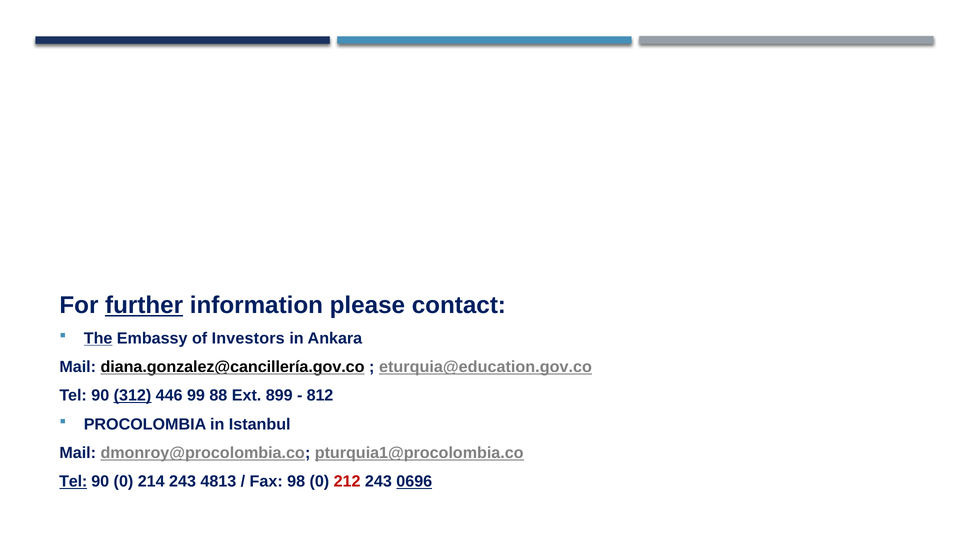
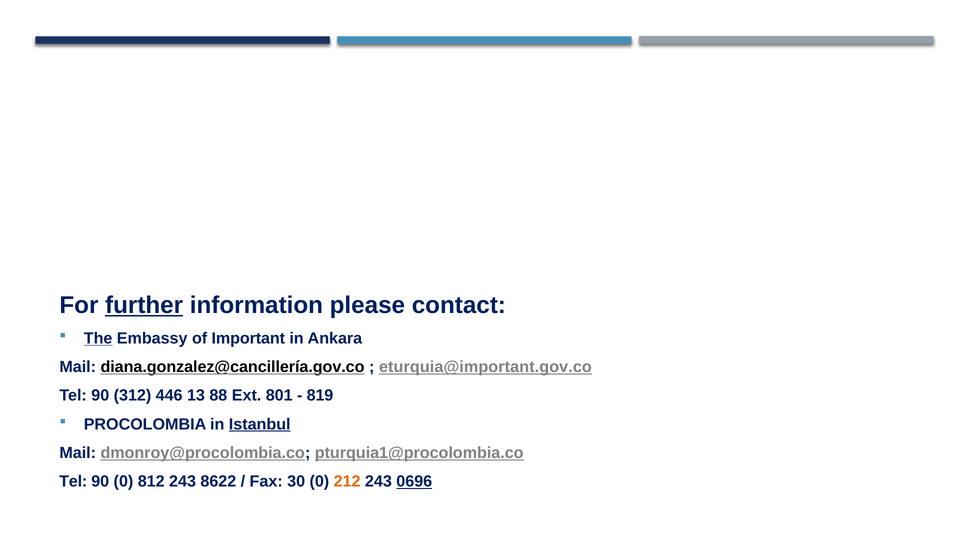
Investors: Investors -> Important
eturquia@education.gov.co: eturquia@education.gov.co -> eturquia@important.gov.co
312 underline: present -> none
99: 99 -> 13
899: 899 -> 801
812: 812 -> 819
Istanbul underline: none -> present
Tel at (73, 482) underline: present -> none
214: 214 -> 812
4813: 4813 -> 8622
98: 98 -> 30
212 colour: red -> orange
